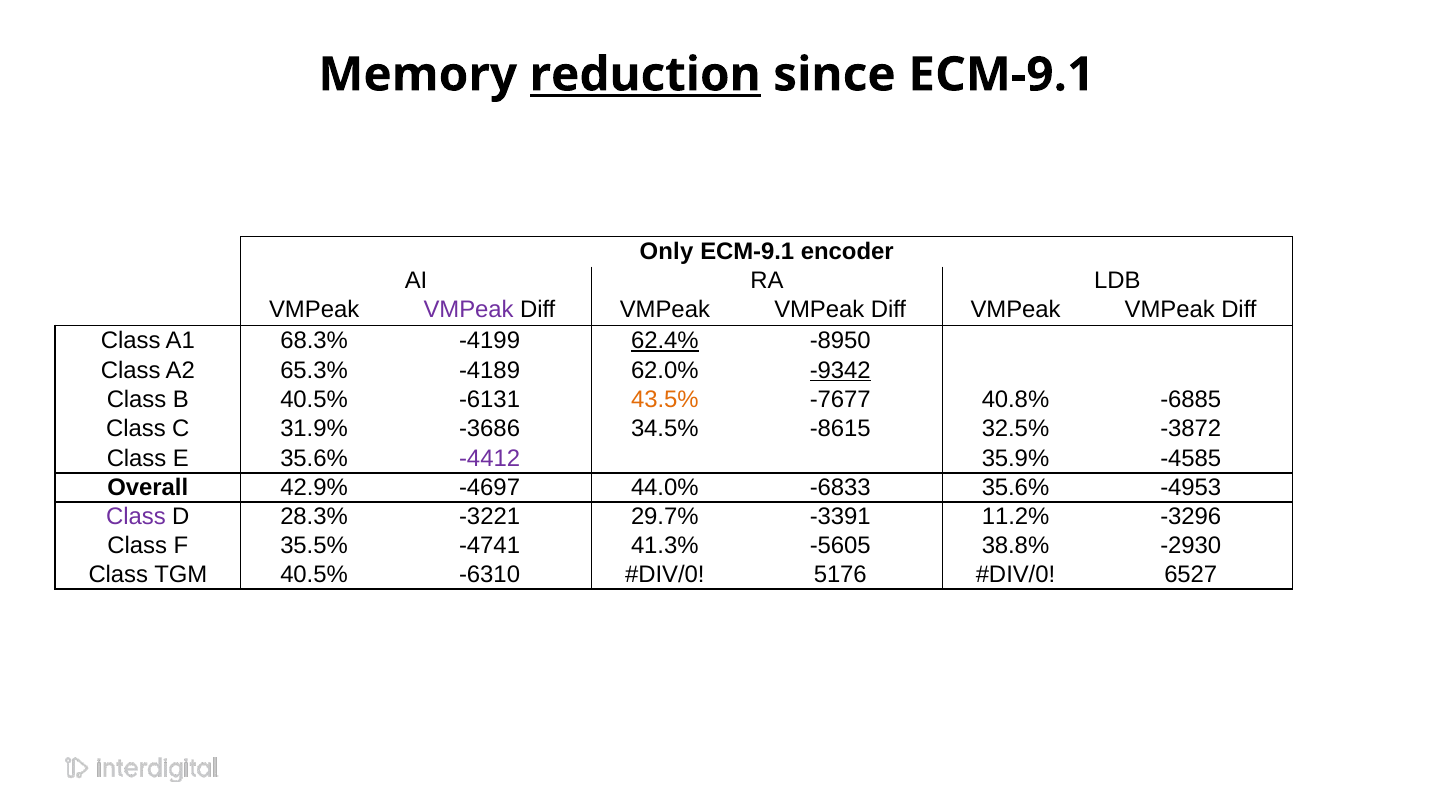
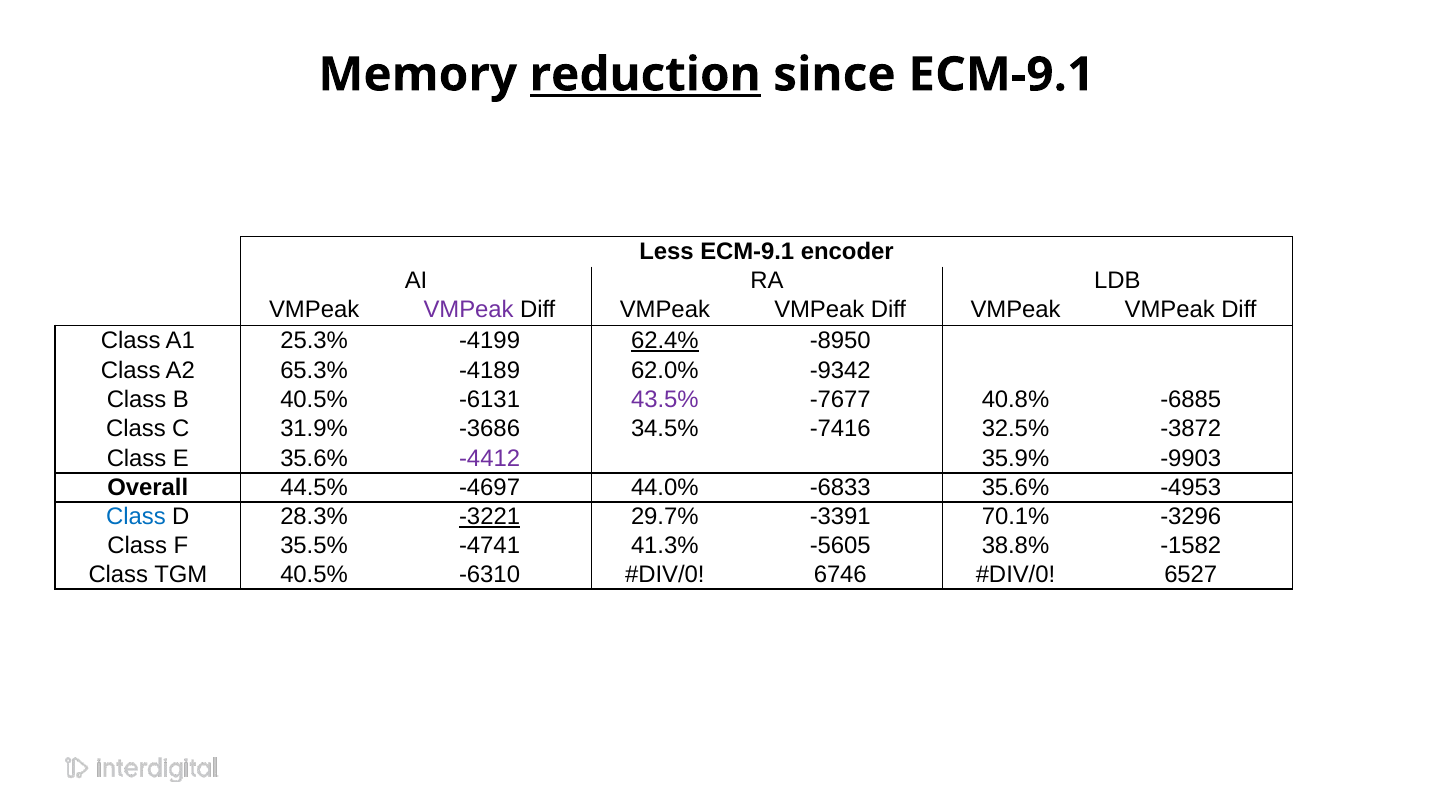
Only: Only -> Less
68.3%: 68.3% -> 25.3%
-9342 underline: present -> none
43.5% colour: orange -> purple
-8615: -8615 -> -7416
-4585: -4585 -> -9903
42.9%: 42.9% -> 44.5%
Class at (136, 517) colour: purple -> blue
-3221 underline: none -> present
11.2%: 11.2% -> 70.1%
-2930: -2930 -> -1582
5176: 5176 -> 6746
